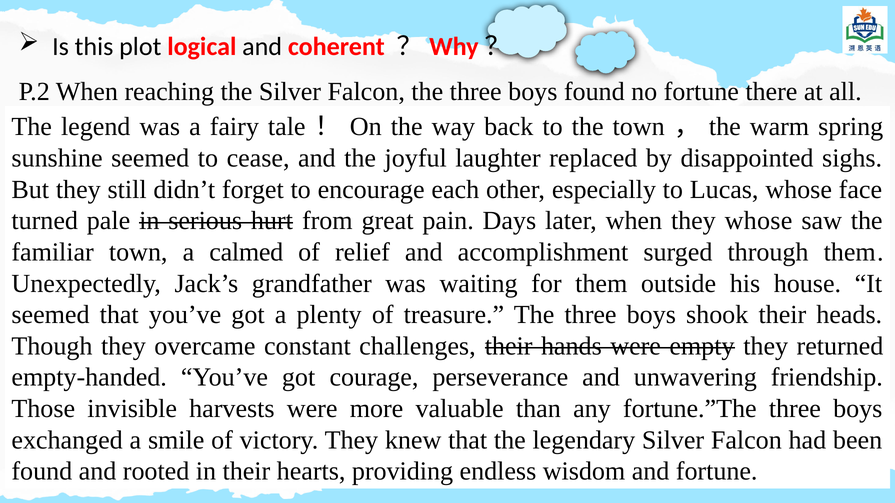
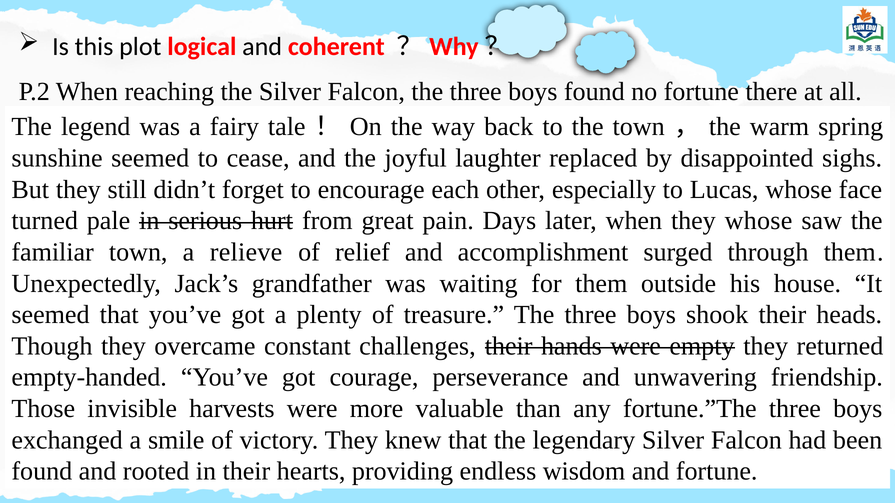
calmed: calmed -> relieve
